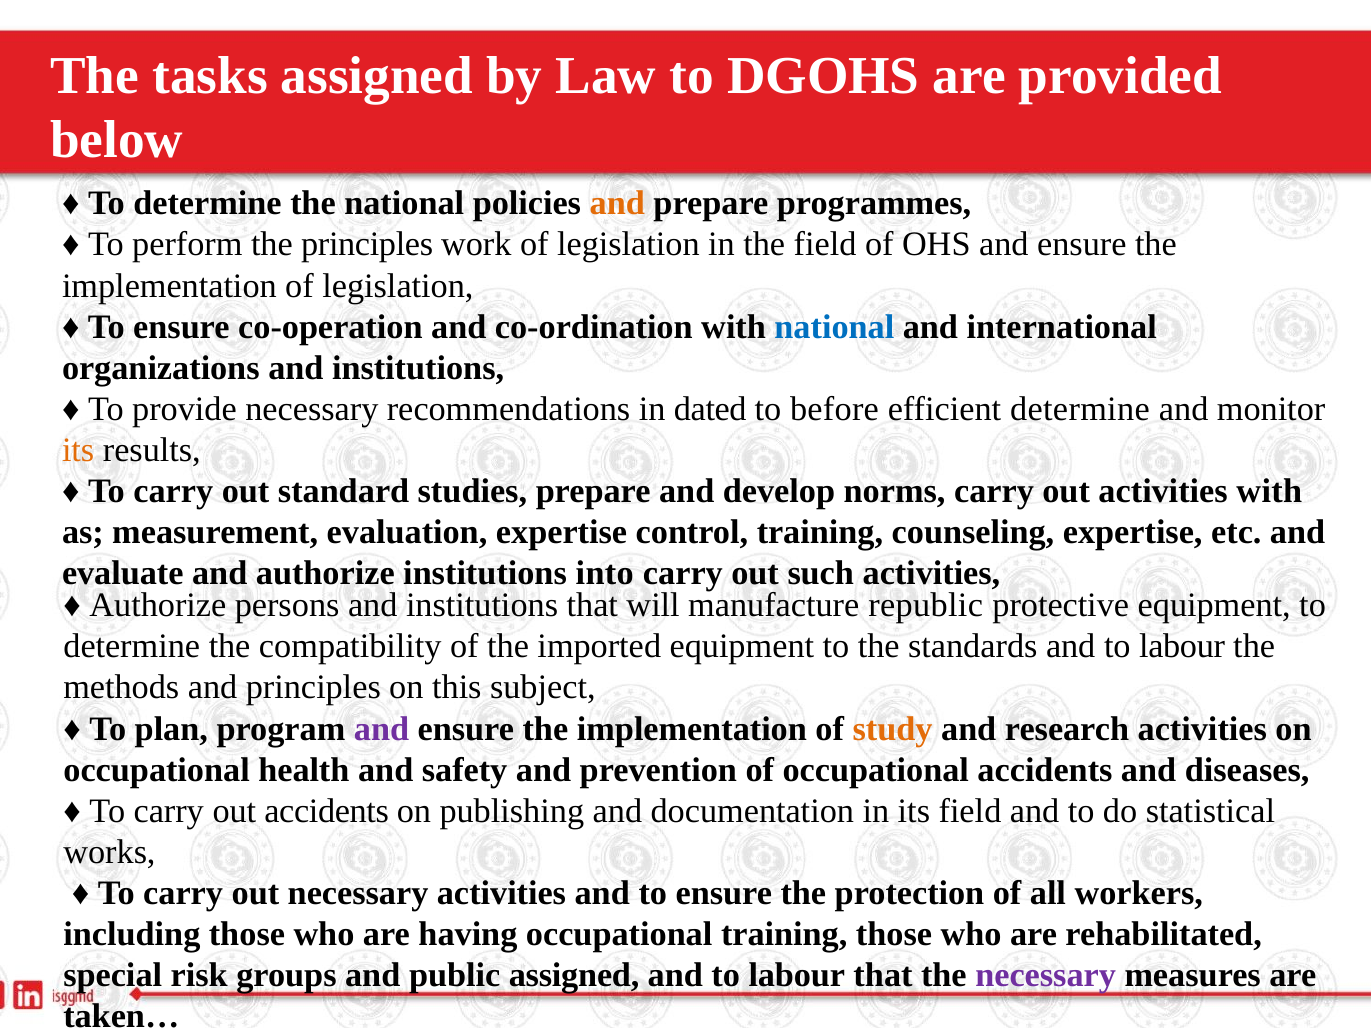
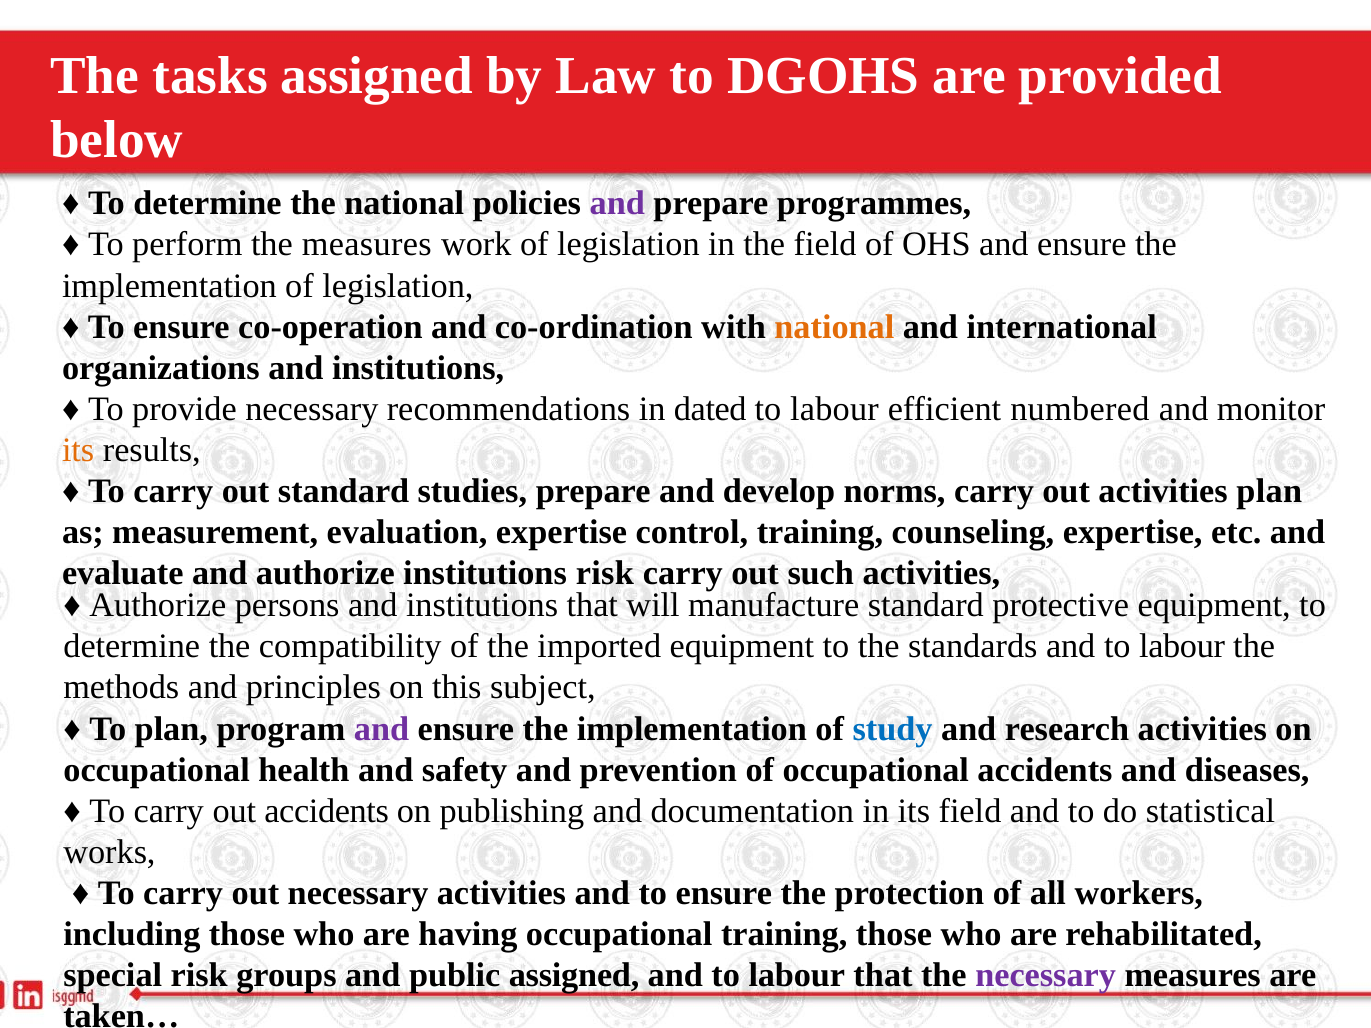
and at (617, 204) colour: orange -> purple
the principles: principles -> measures
national at (834, 327) colour: blue -> orange
before at (834, 409): before -> labour
efficient determine: determine -> numbered
activities with: with -> plan
institutions into: into -> risk
manufacture republic: republic -> standard
study colour: orange -> blue
